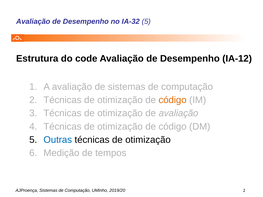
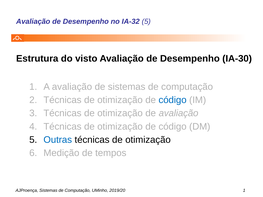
code: code -> visto
IA-12: IA-12 -> IA-30
código at (173, 100) colour: orange -> blue
